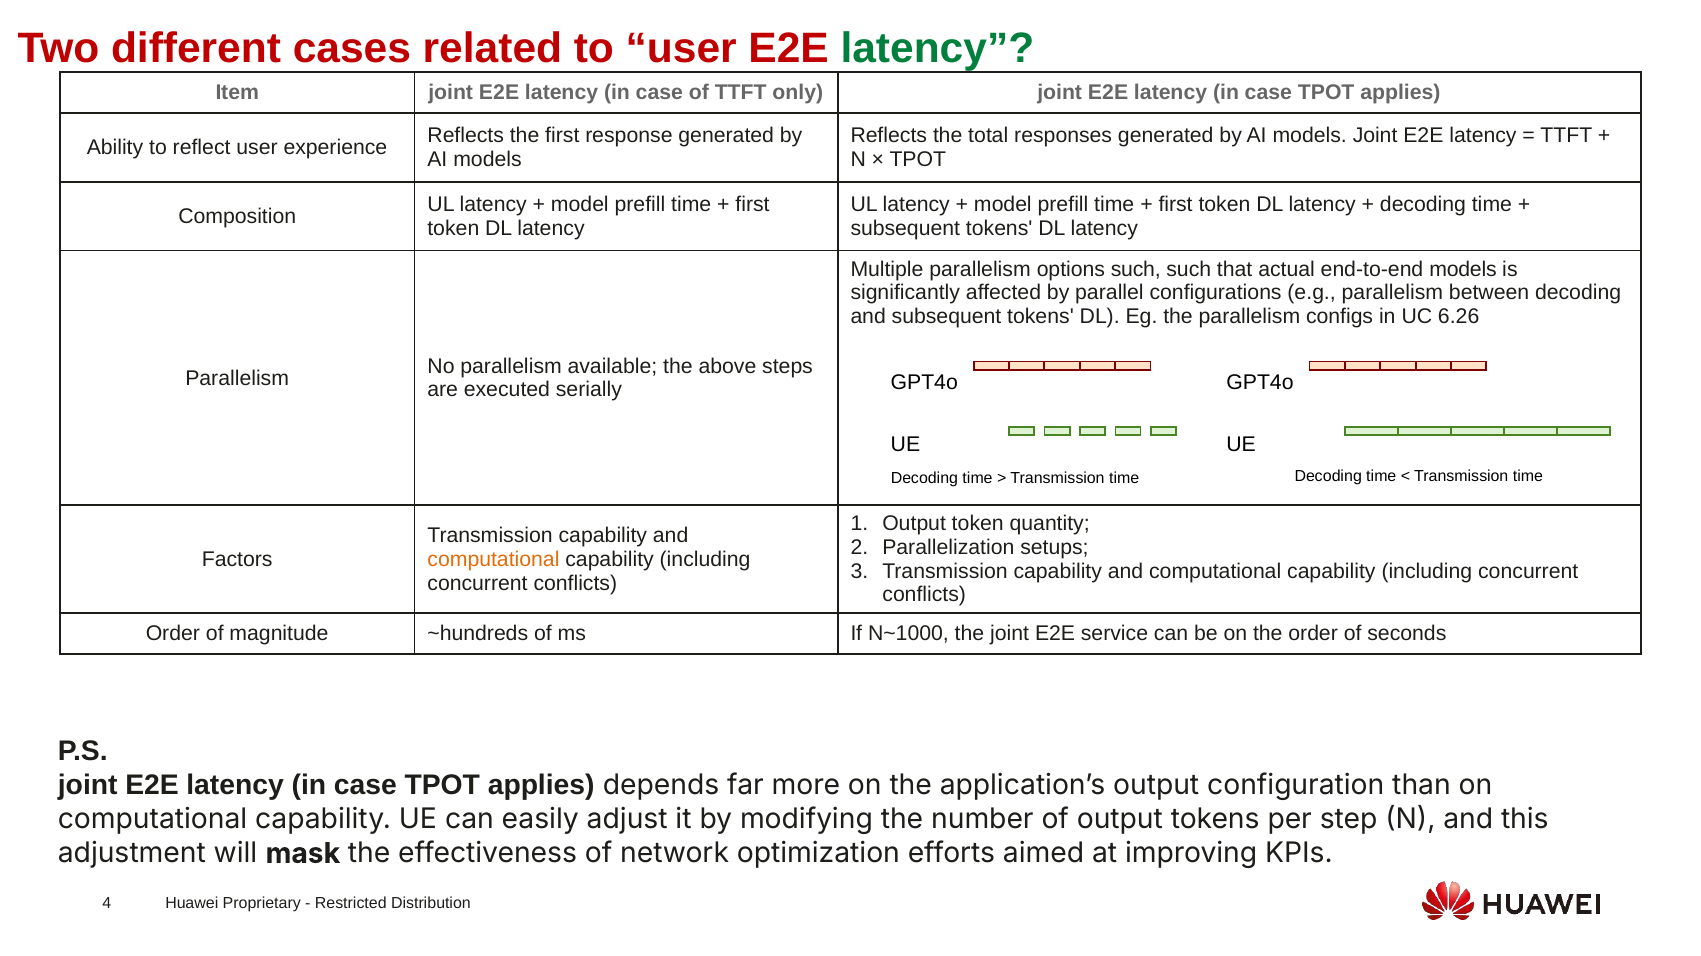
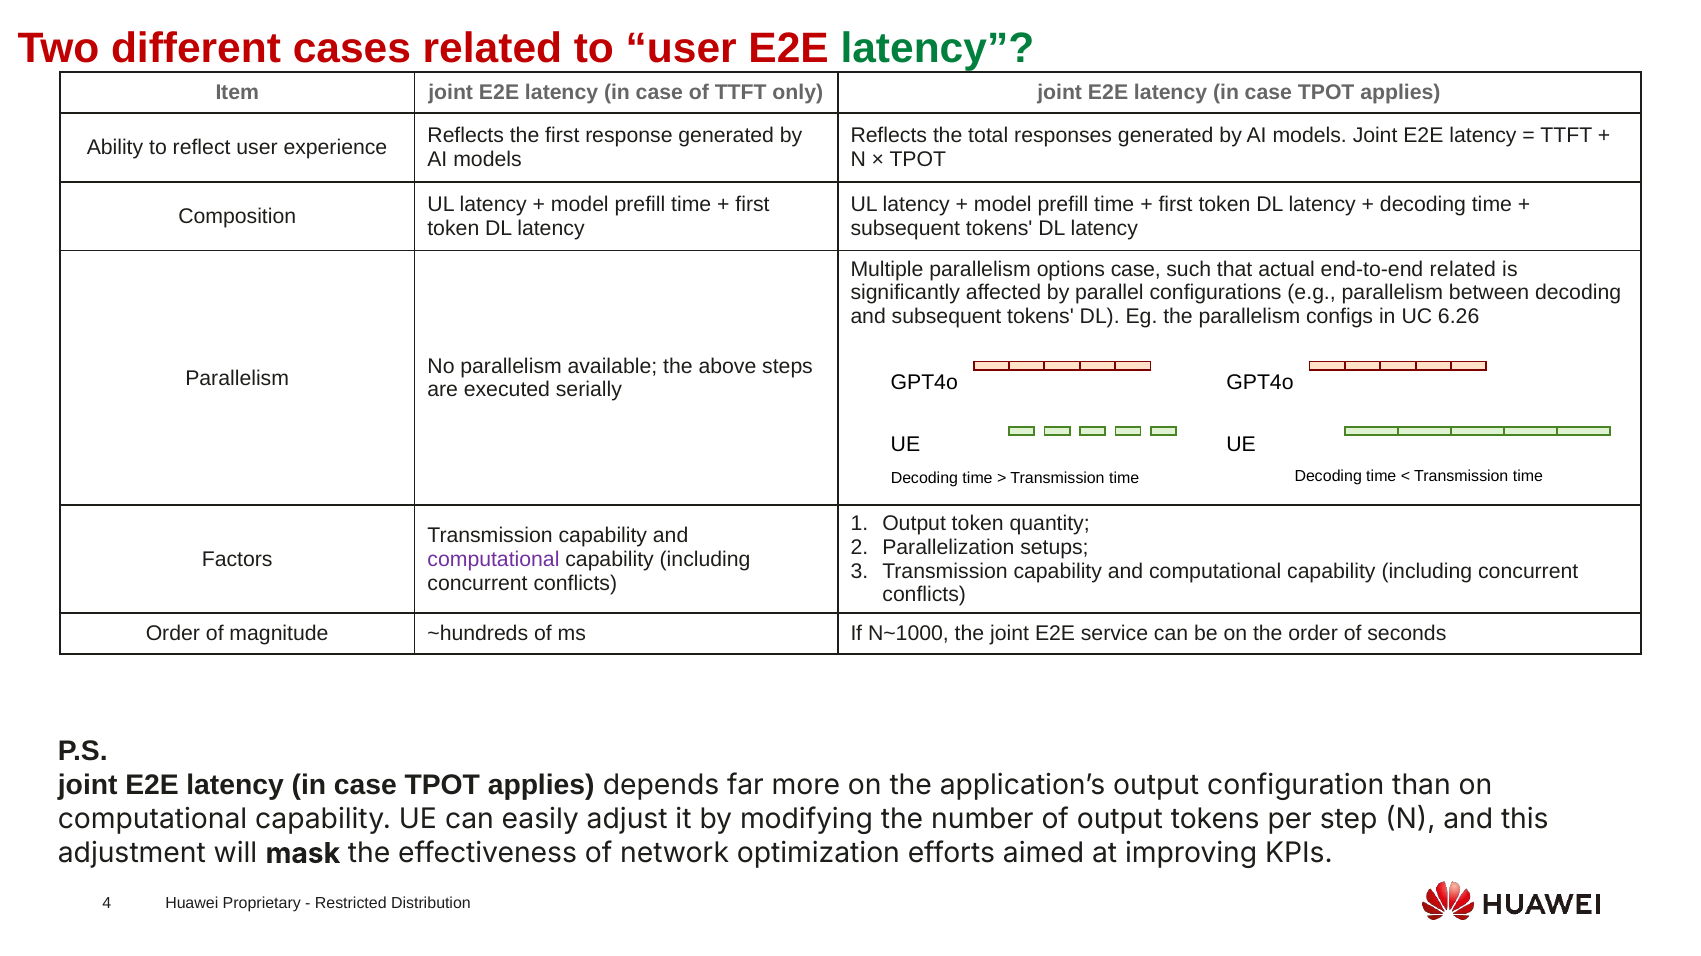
options such: such -> case
end-to-end models: models -> related
computational at (493, 559) colour: orange -> purple
